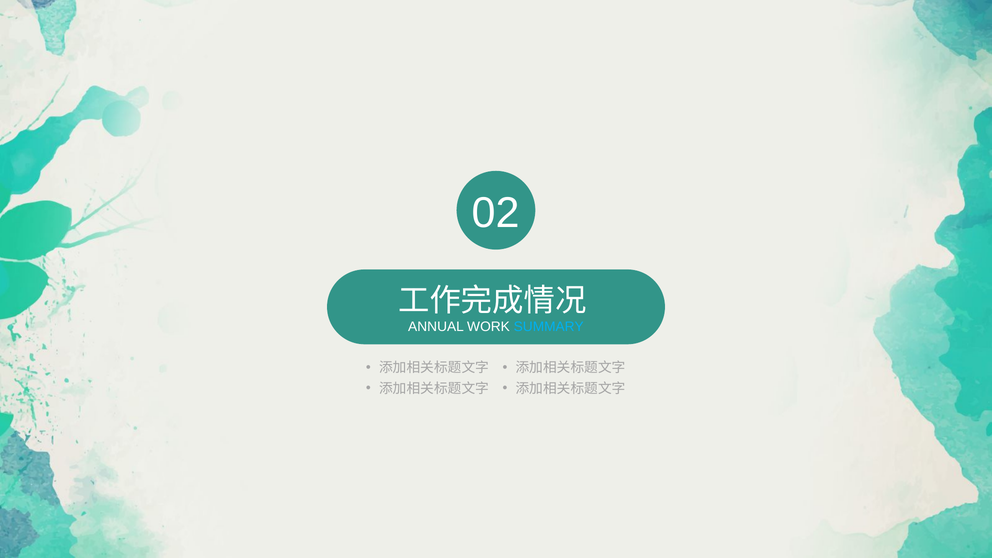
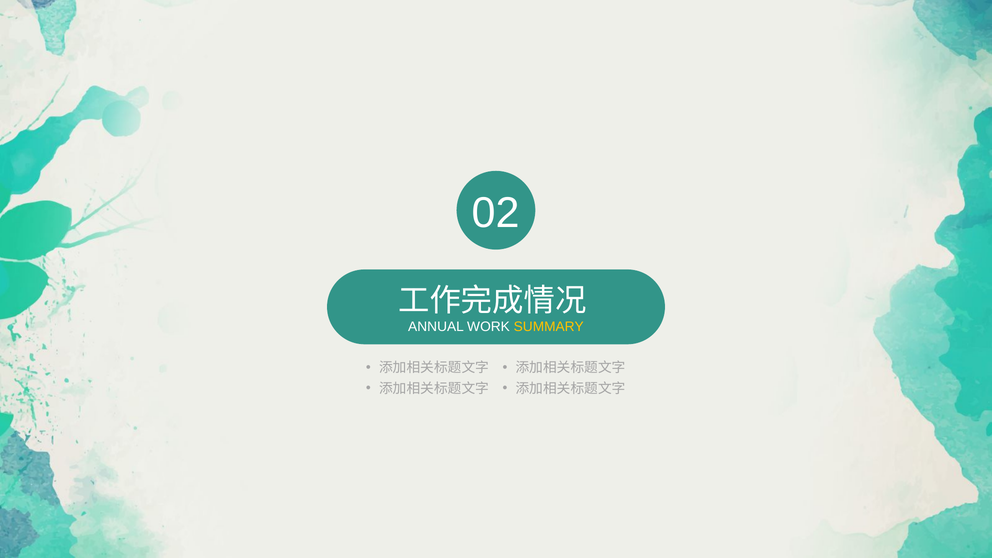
SUMMARY colour: light blue -> yellow
